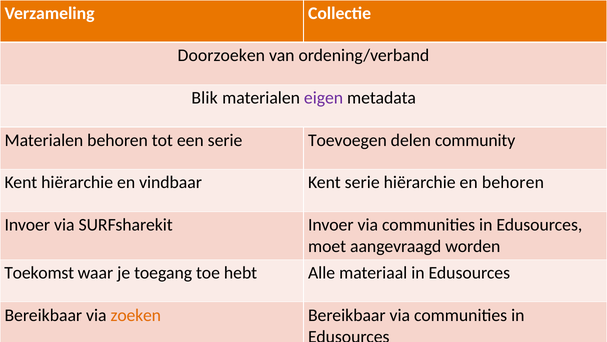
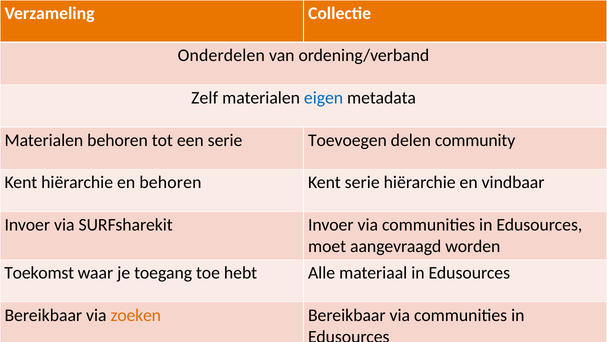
Doorzoeken: Doorzoeken -> Onderdelen
Blik: Blik -> Zelf
eigen colour: purple -> blue
en vindbaar: vindbaar -> behoren
en behoren: behoren -> vindbaar
